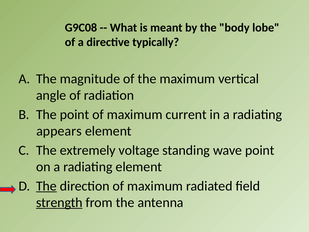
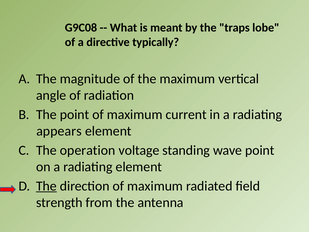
body: body -> traps
extremely: extremely -> operation
strength underline: present -> none
